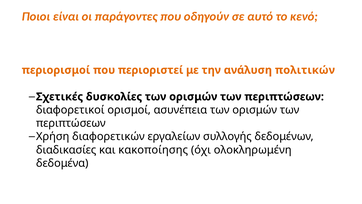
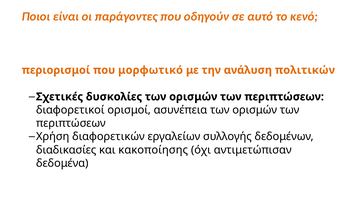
περιοριστεί: περιοριστεί -> μορφωτικό
ολοκληρωμένη: ολοκληρωμένη -> αντιμετώπισαν
